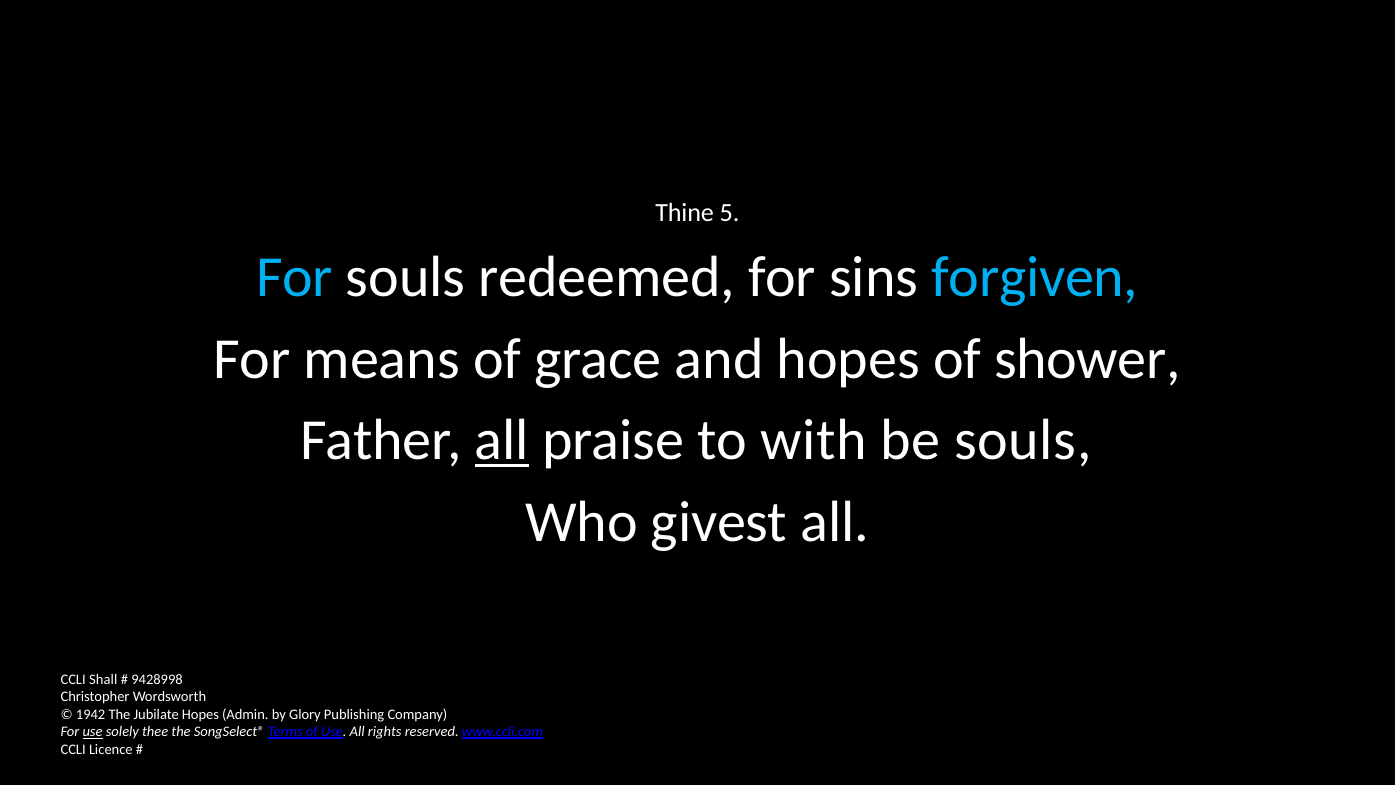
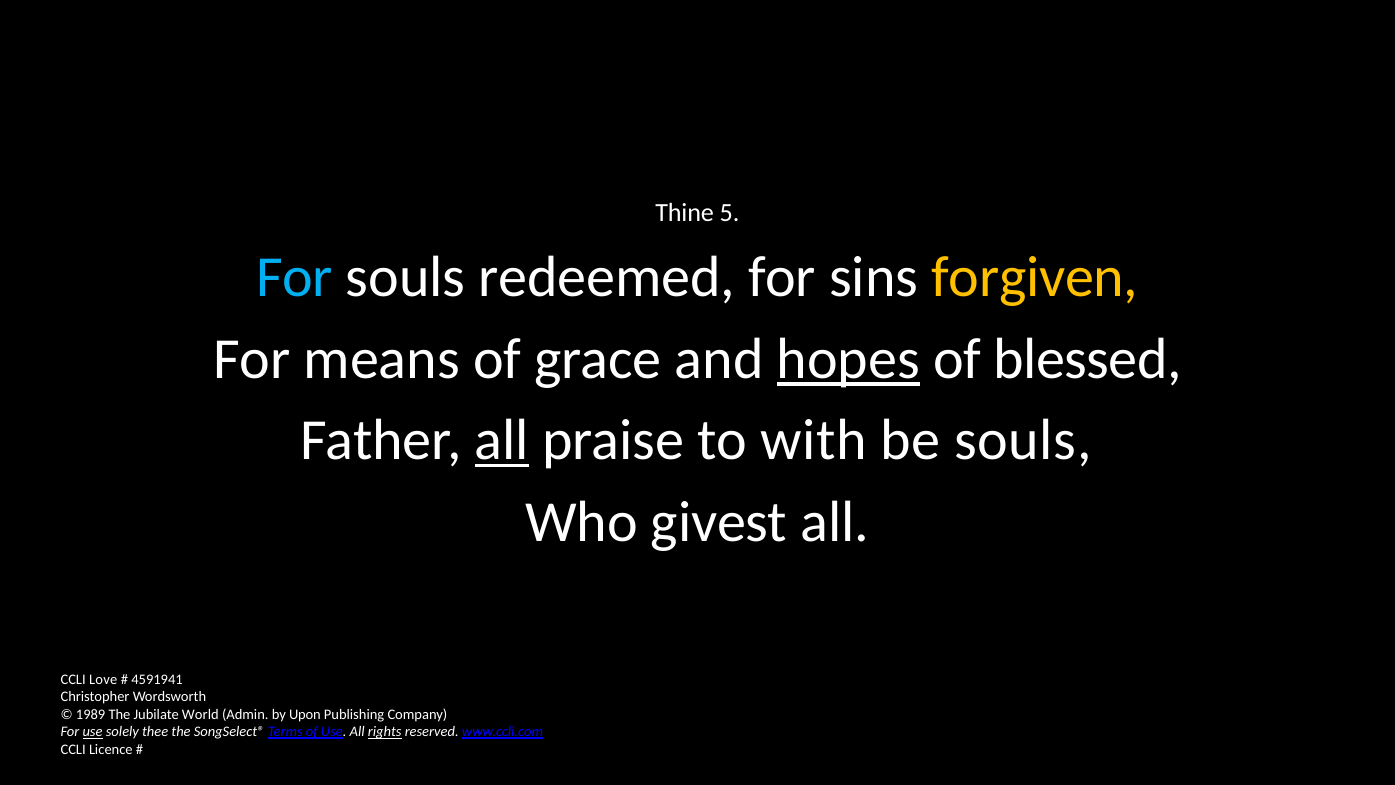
forgiven colour: light blue -> yellow
hopes at (848, 359) underline: none -> present
shower: shower -> blessed
Shall: Shall -> Love
9428998: 9428998 -> 4591941
1942: 1942 -> 1989
Jubilate Hopes: Hopes -> World
Glory: Glory -> Upon
rights underline: none -> present
